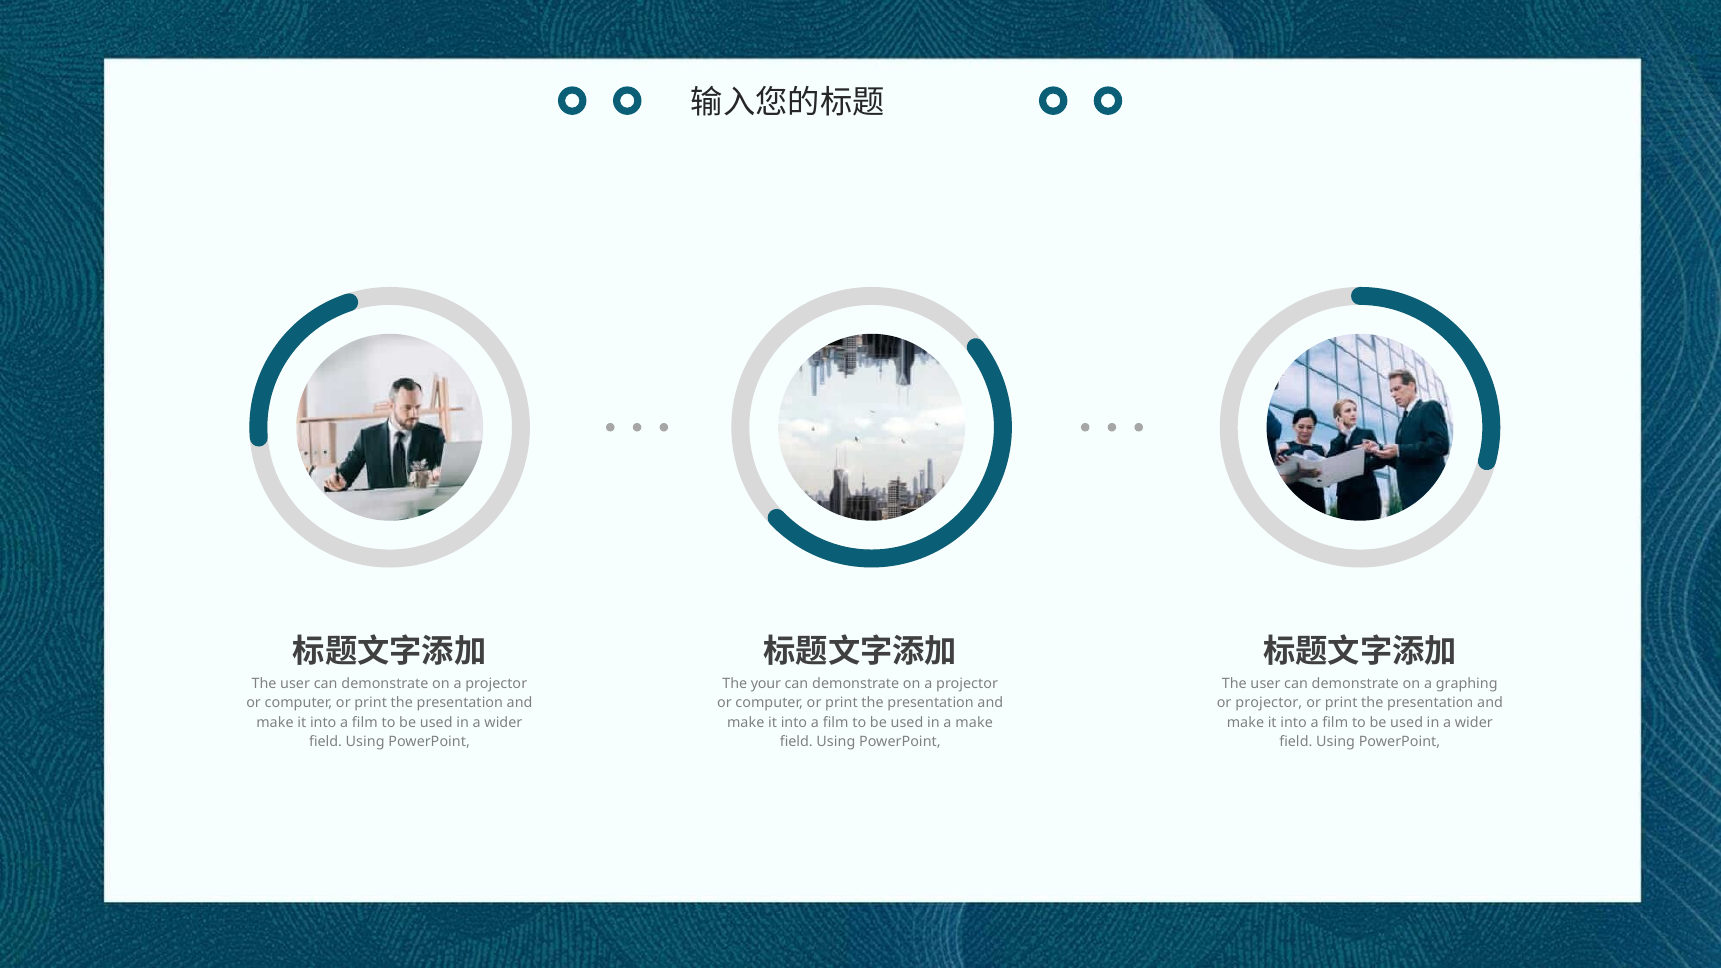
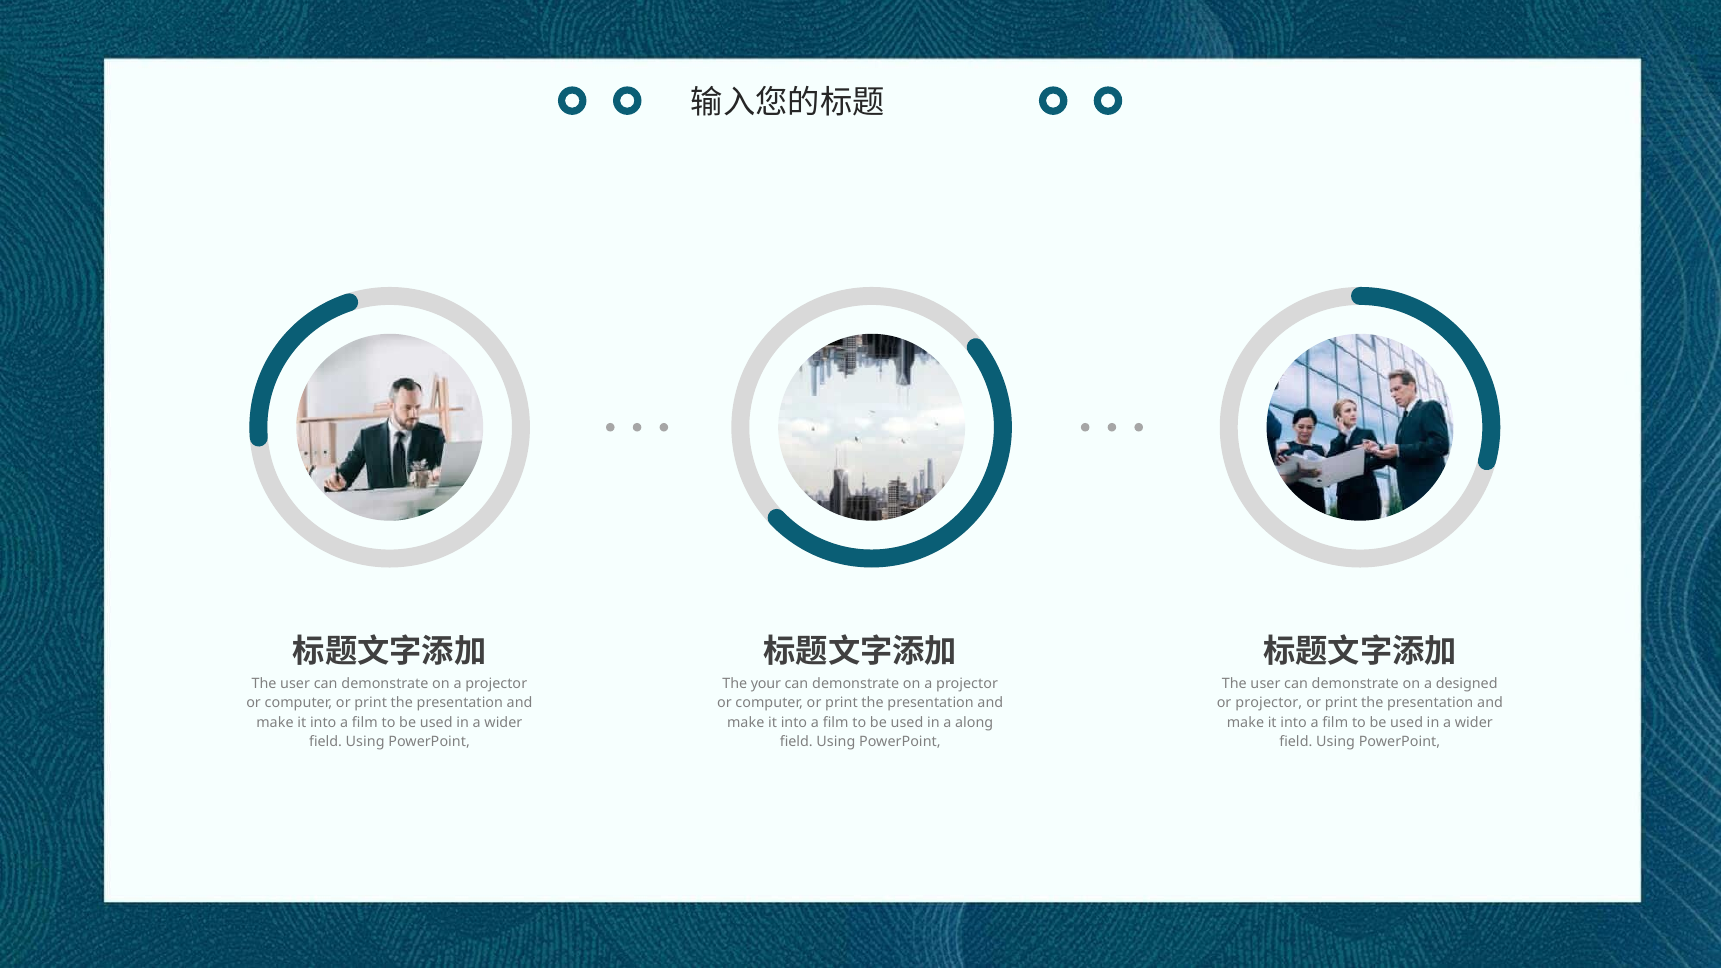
graphing: graphing -> designed
a make: make -> along
